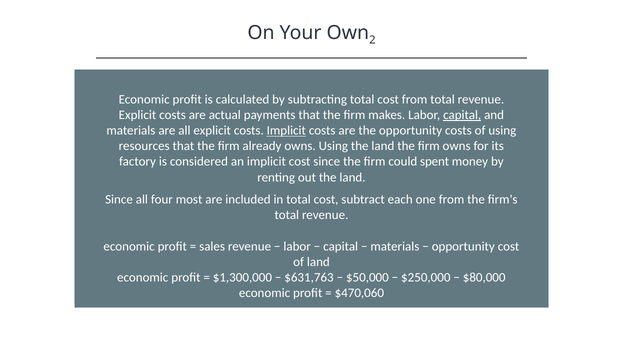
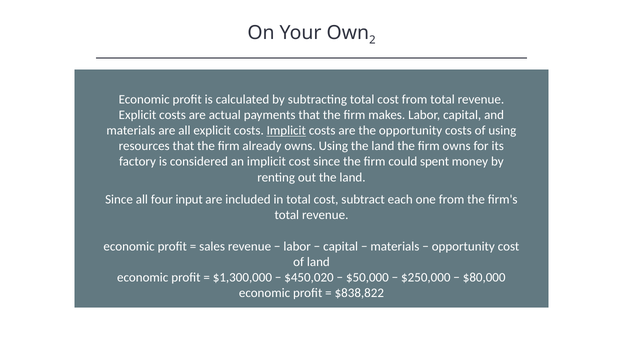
capital at (462, 115) underline: present -> none
most: most -> input
$631,763: $631,763 -> $450,020
$470,060: $470,060 -> $838,822
